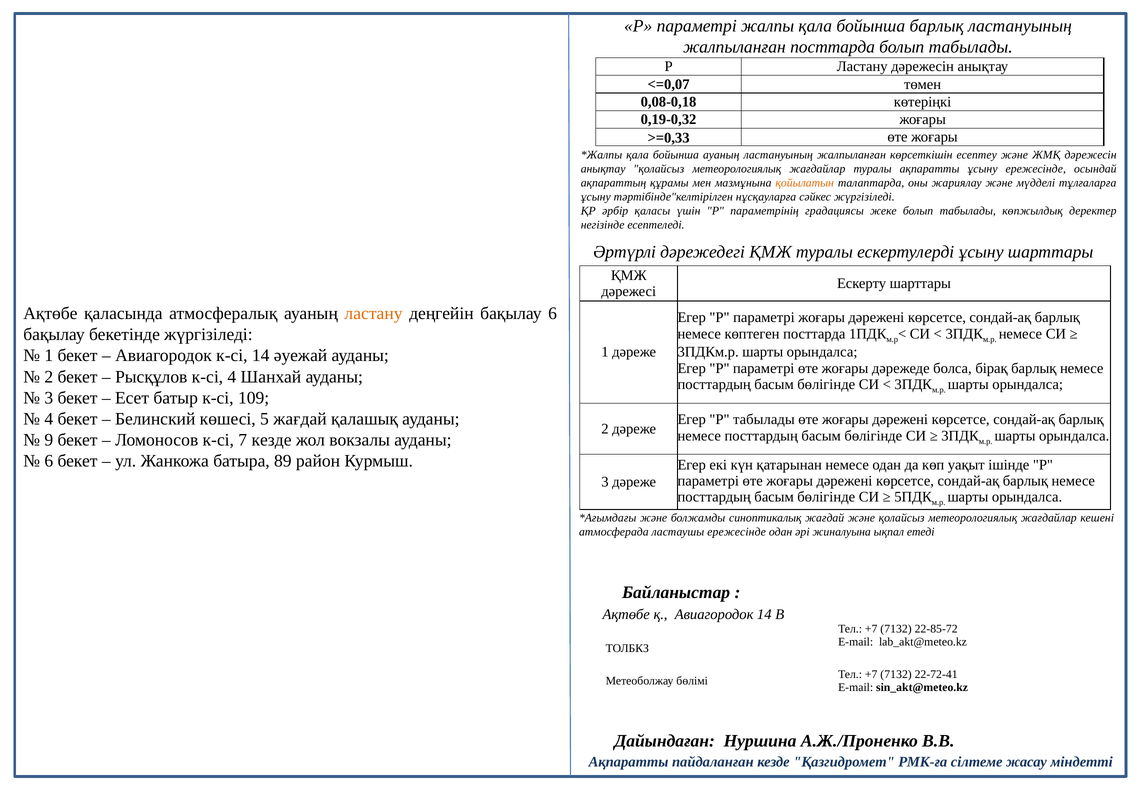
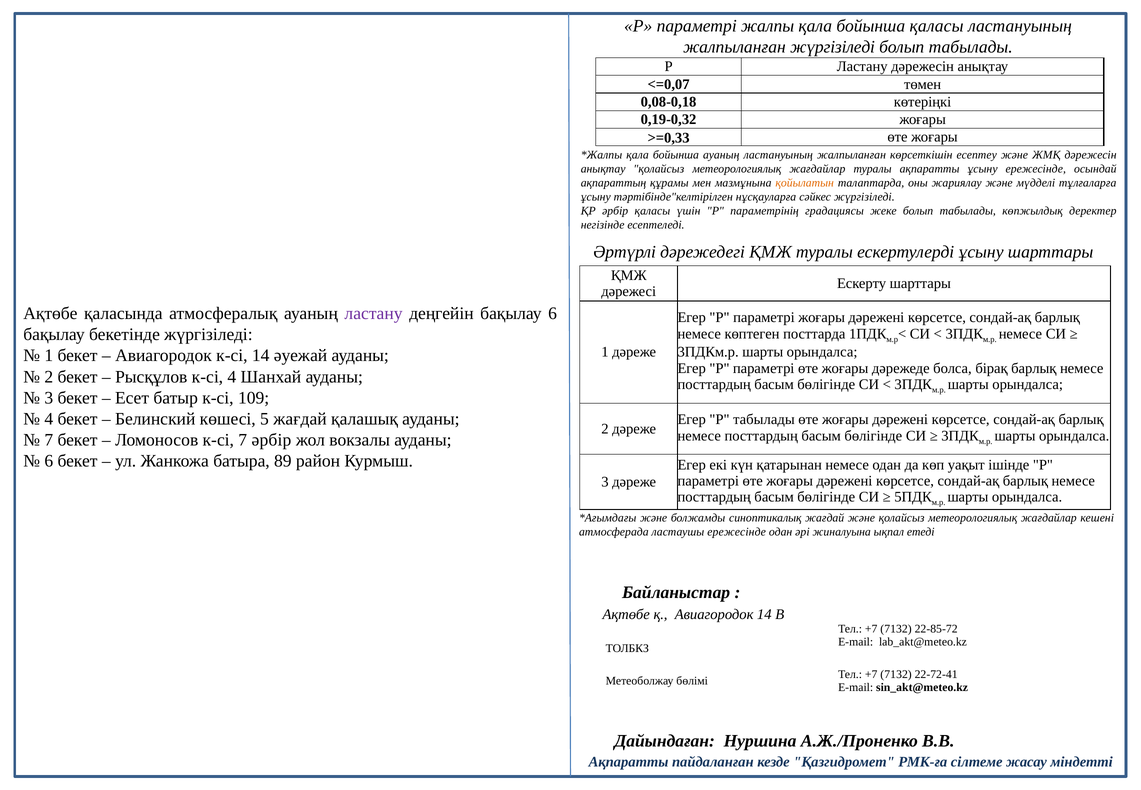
бойынша барлық: барлық -> қаласы
жалпыланған посттарда: посттарда -> жүргізіледі
ластану at (374, 314) colour: orange -> purple
9 at (49, 440): 9 -> 7
7 кезде: кезде -> әрбір
